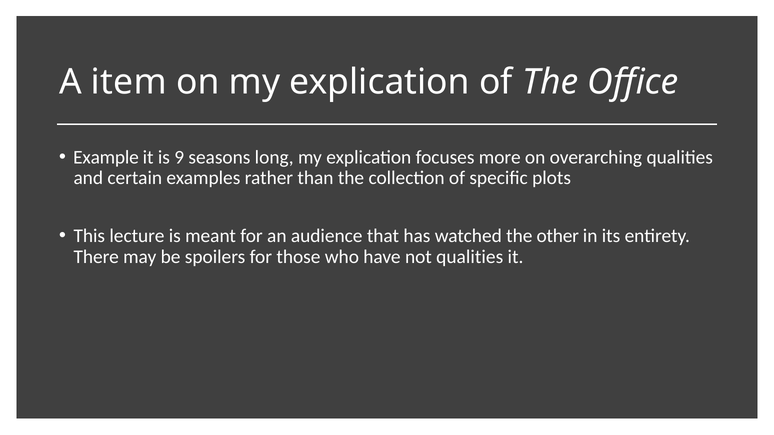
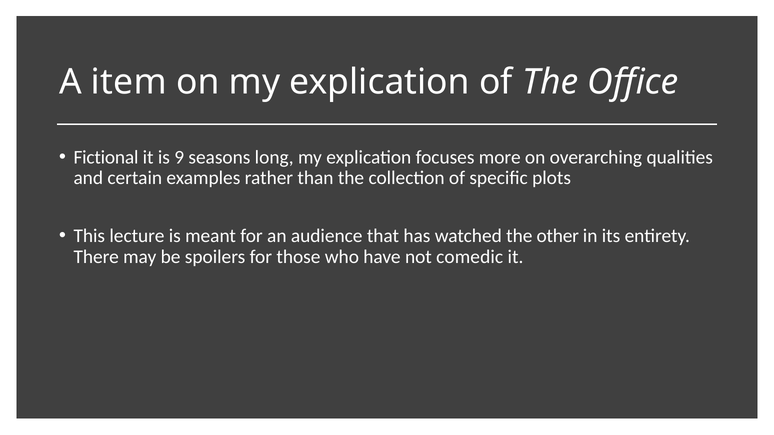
Example: Example -> Fictional
not qualities: qualities -> comedic
